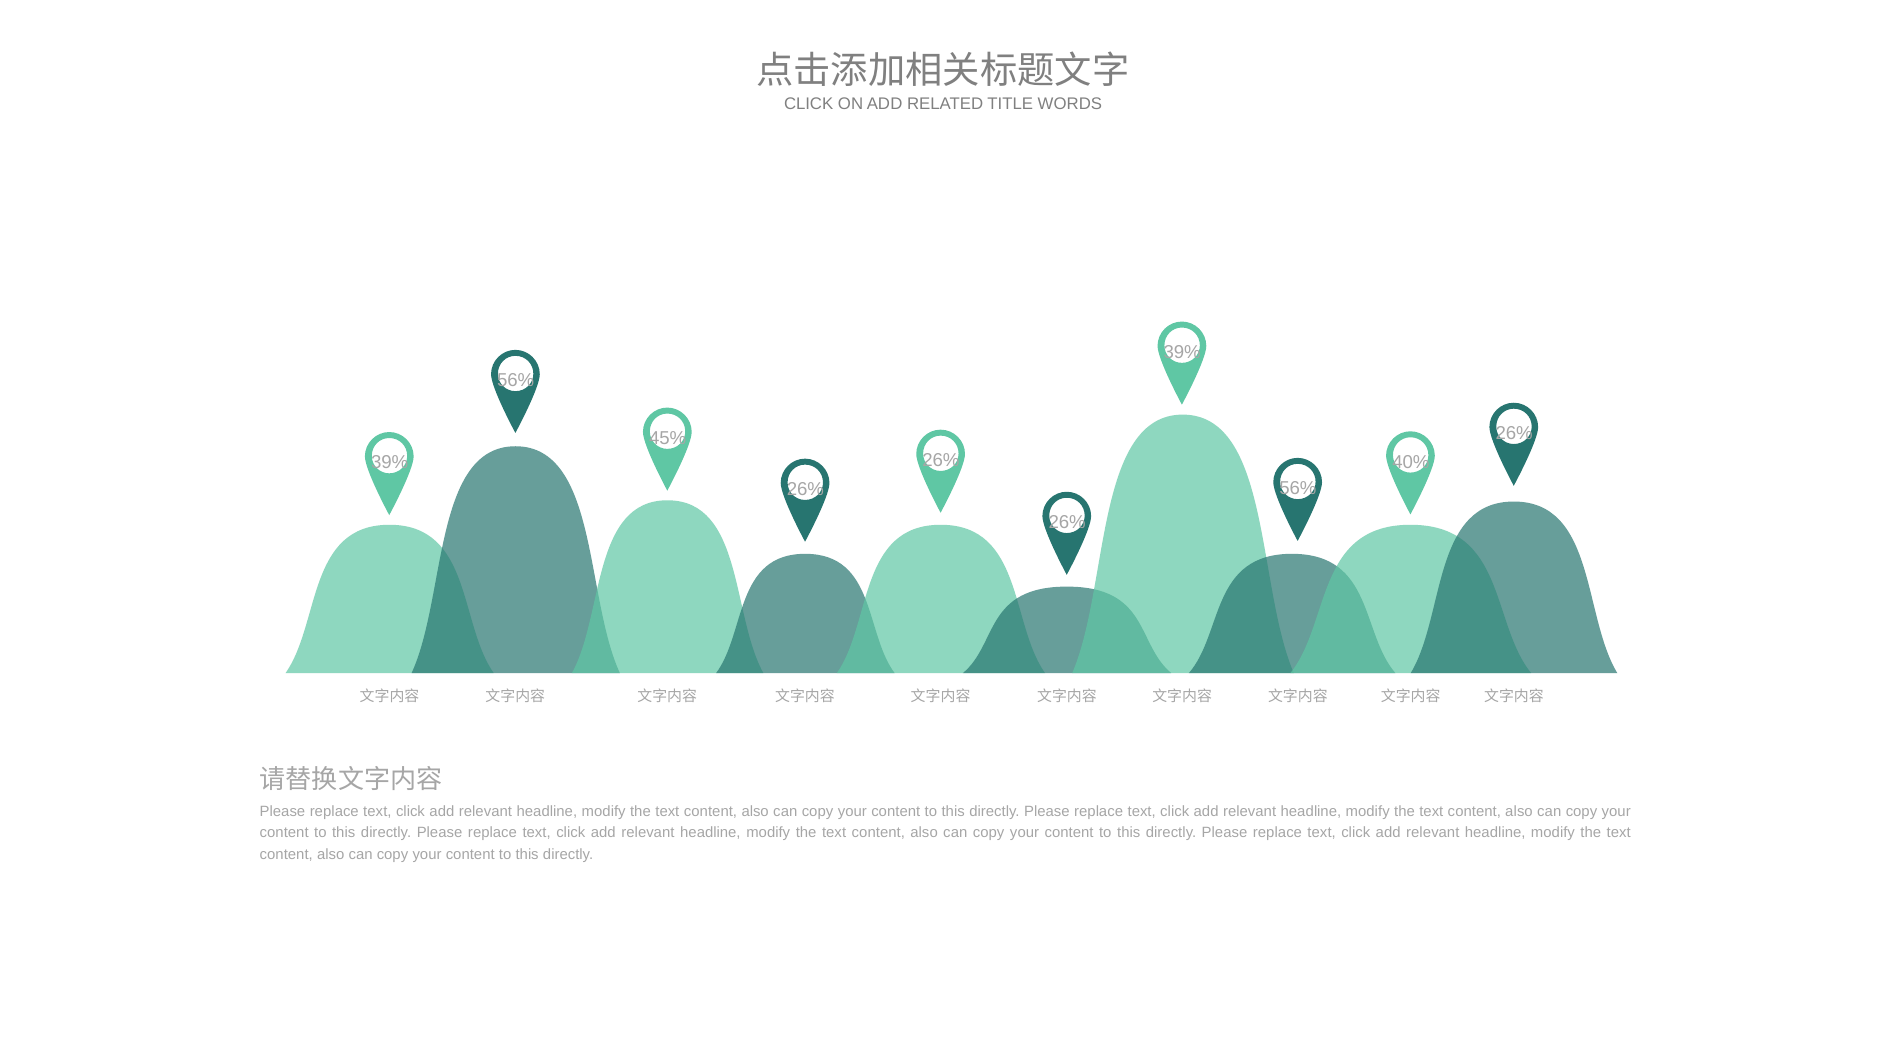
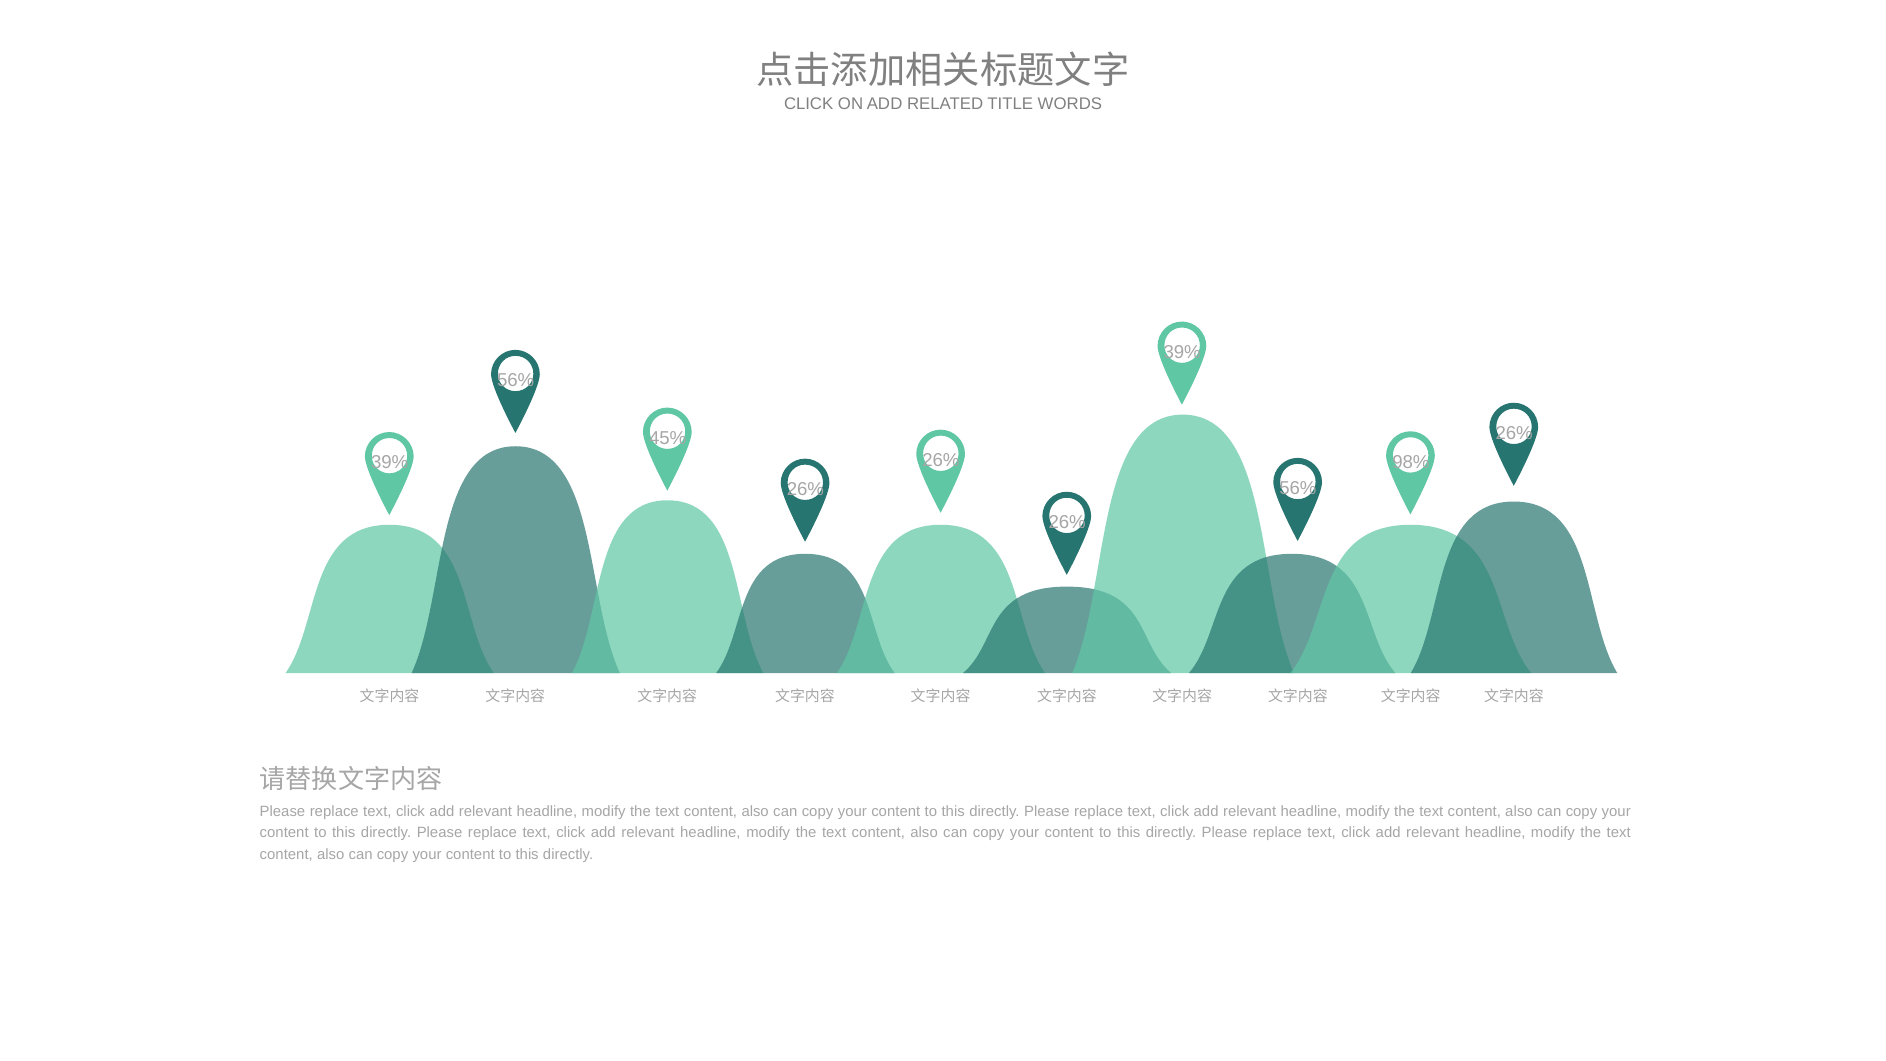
40%: 40% -> 98%
